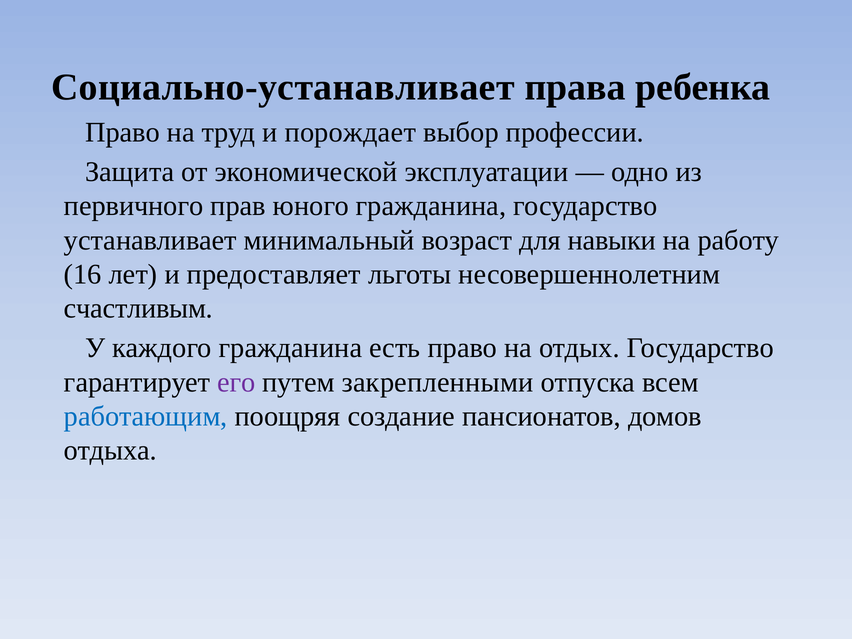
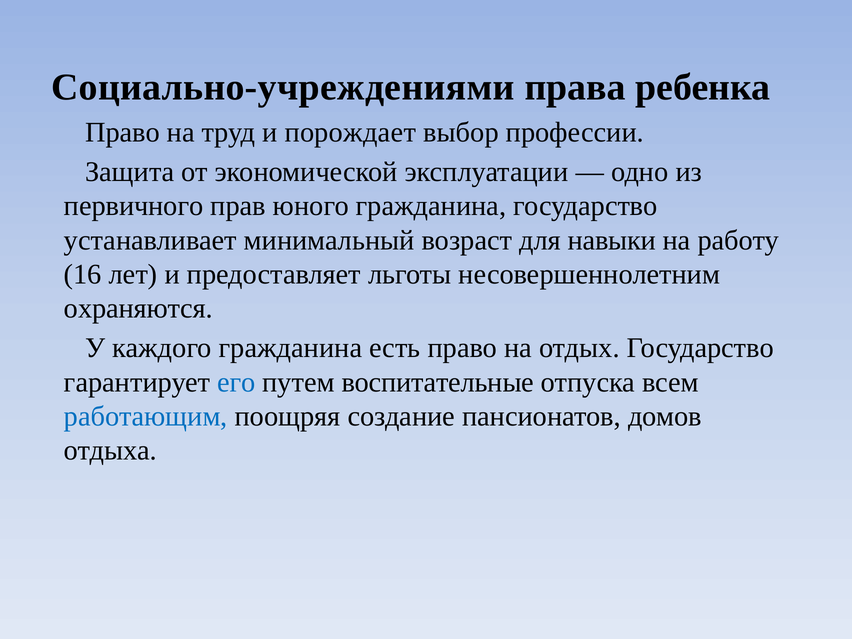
Социально-устанавливает: Социально-устанавливает -> Социально-учреждениями
счастливым: счастливым -> охраняются
его colour: purple -> blue
закрепленными: закрепленными -> воспитательные
